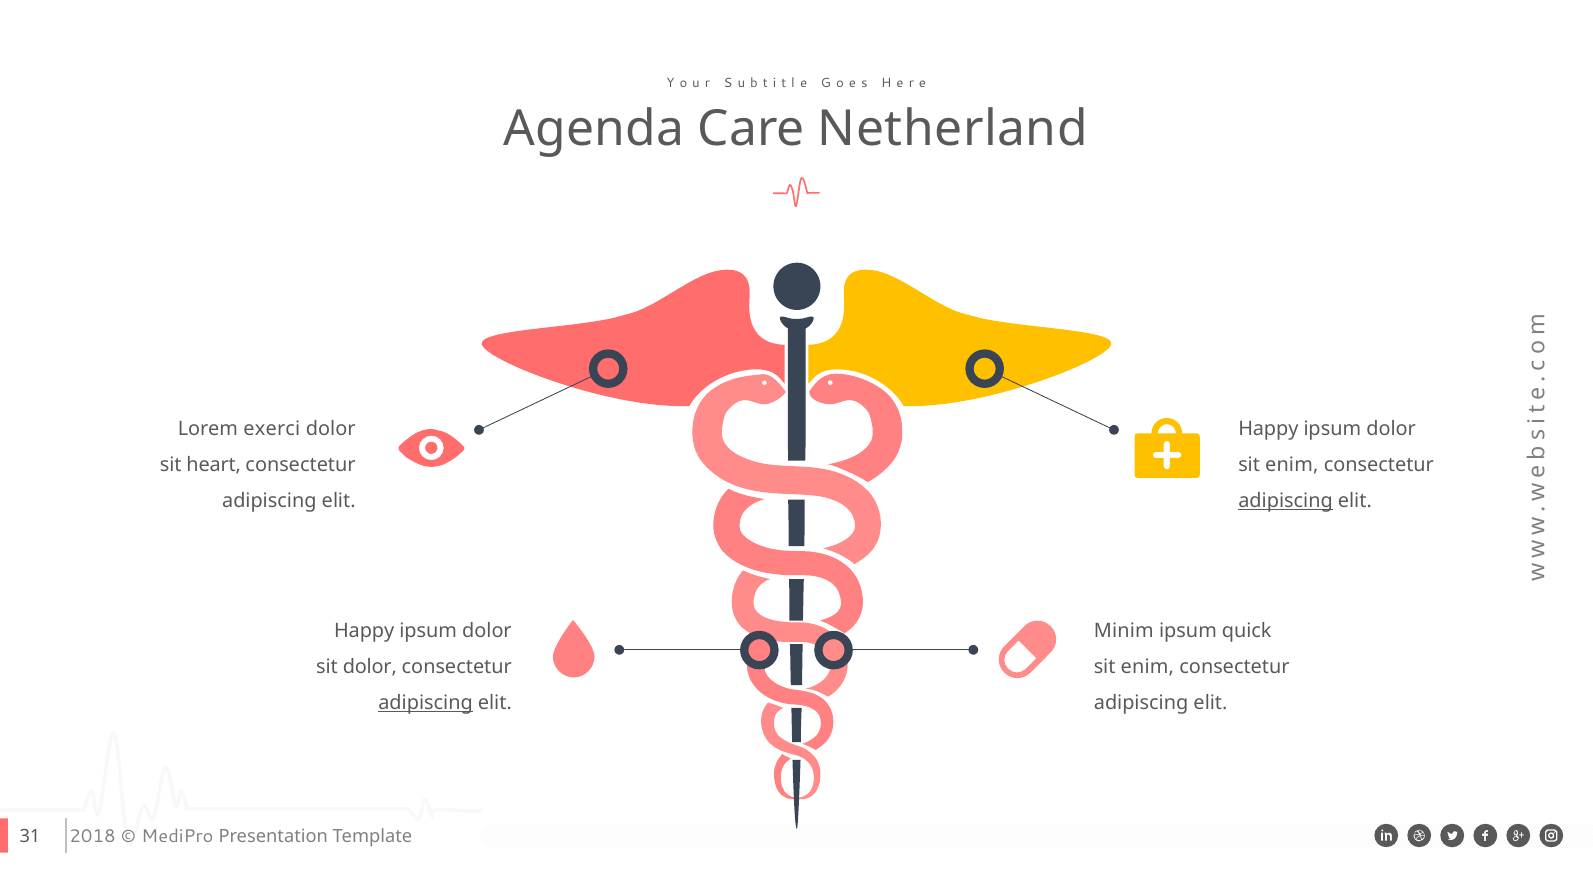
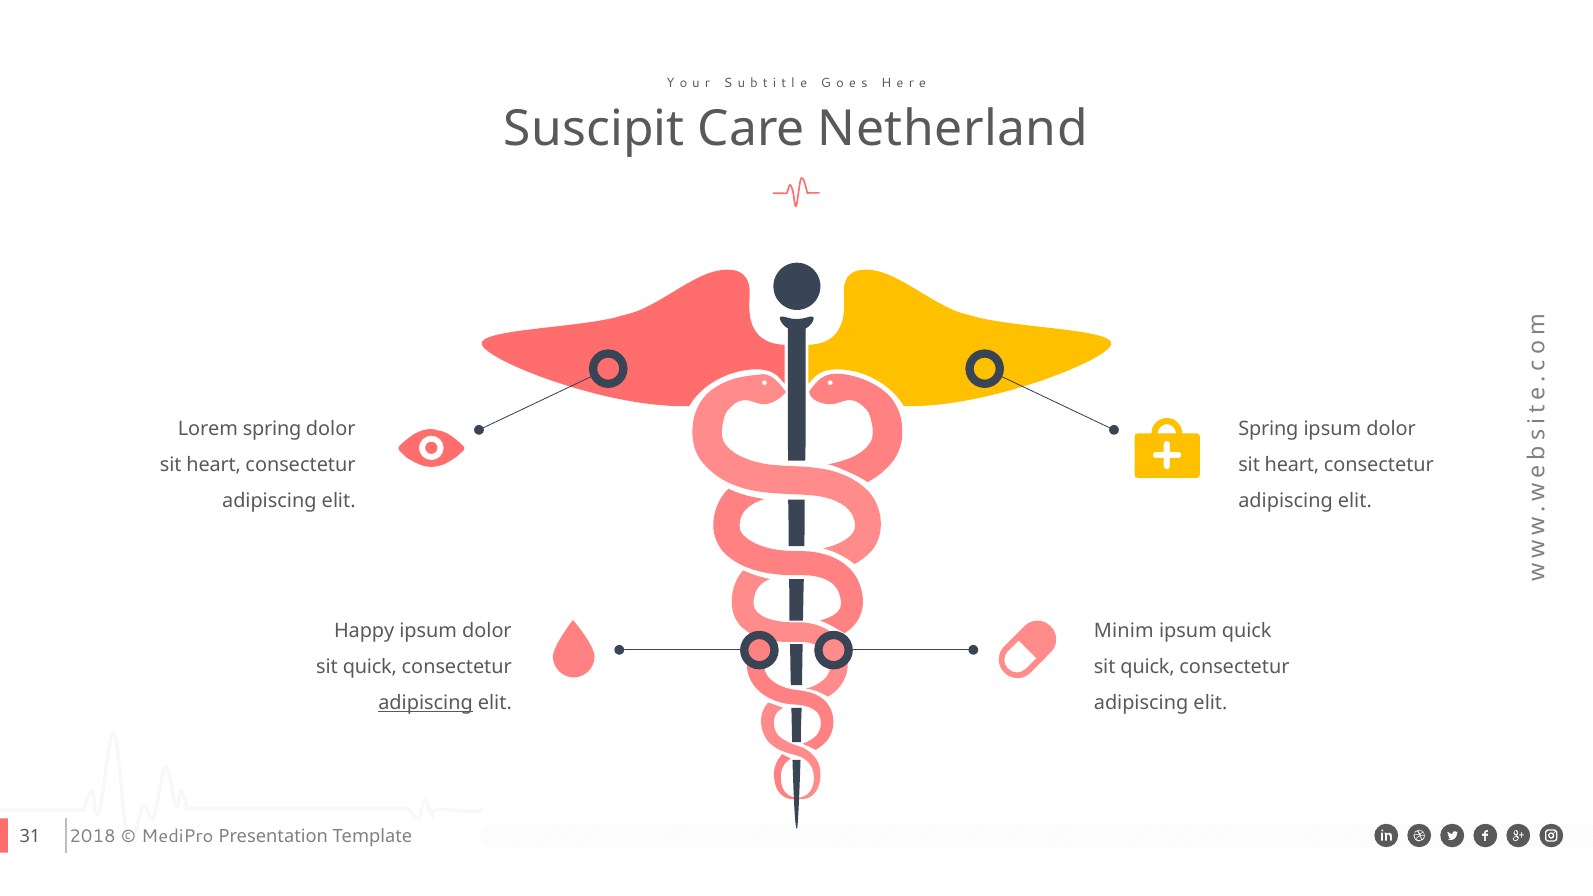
Agenda: Agenda -> Suscipit
Lorem exerci: exerci -> spring
Happy at (1268, 429): Happy -> Spring
enim at (1292, 465): enim -> heart
adipiscing at (1286, 501) underline: present -> none
dolor at (370, 667): dolor -> quick
enim at (1147, 667): enim -> quick
